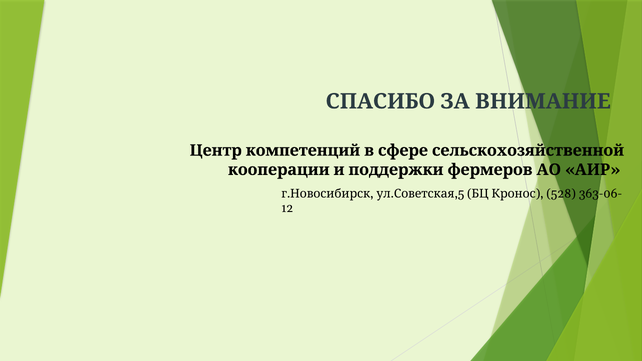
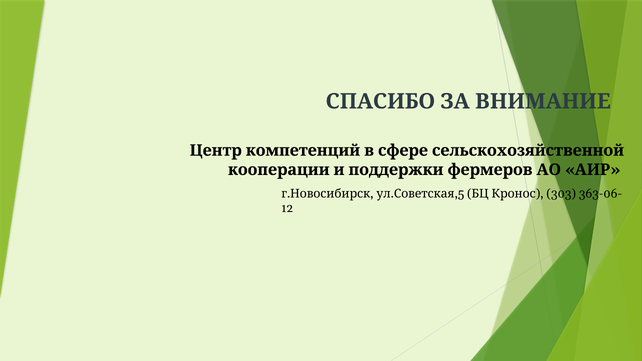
528: 528 -> 303
